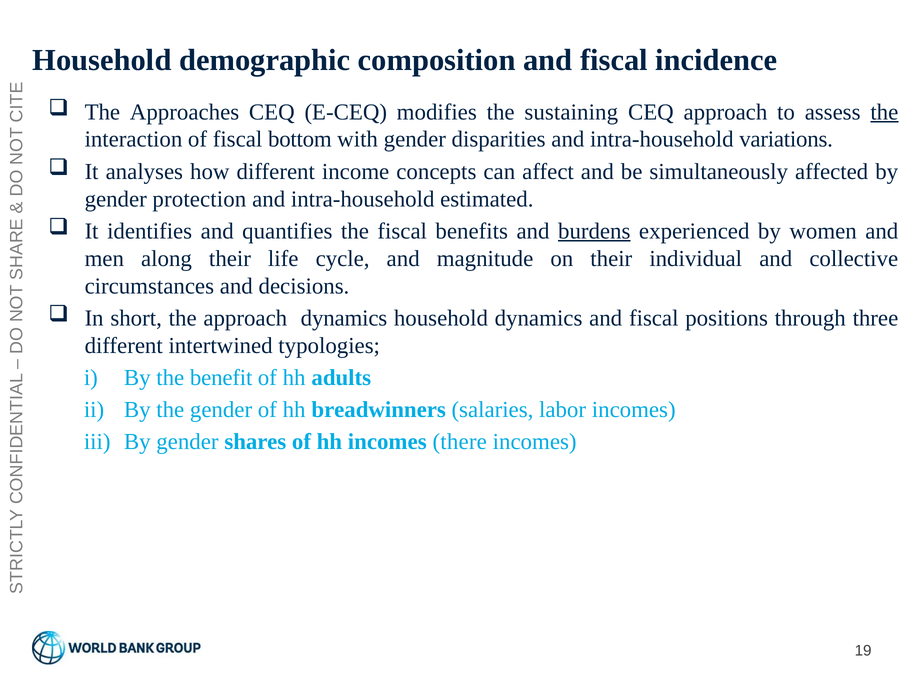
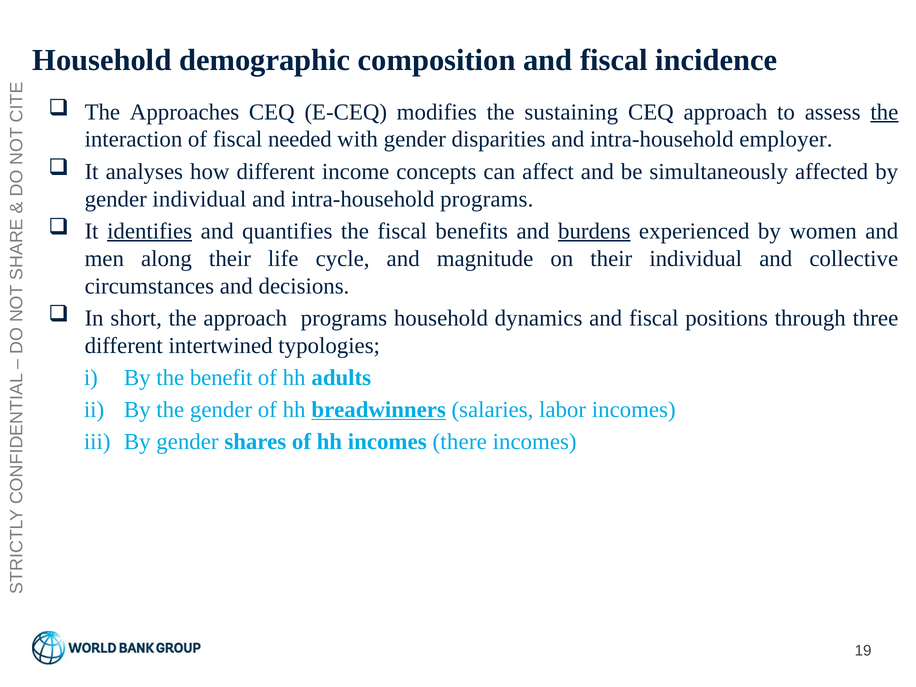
bottom: bottom -> needed
variations: variations -> employer
gender protection: protection -> individual
intra-household estimated: estimated -> programs
identifies underline: none -> present
approach dynamics: dynamics -> programs
breadwinners underline: none -> present
